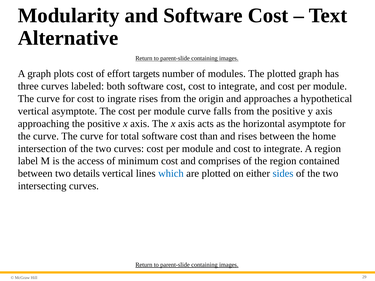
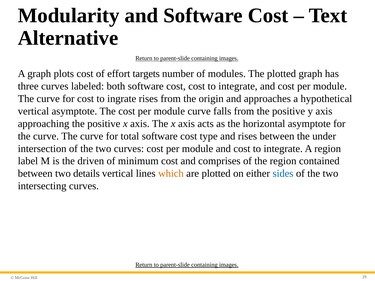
than: than -> type
home: home -> under
access: access -> driven
which colour: blue -> orange
